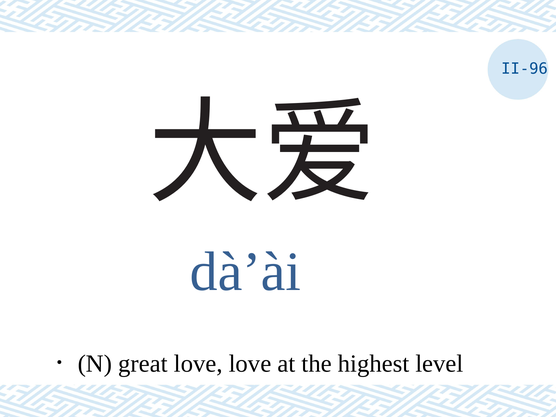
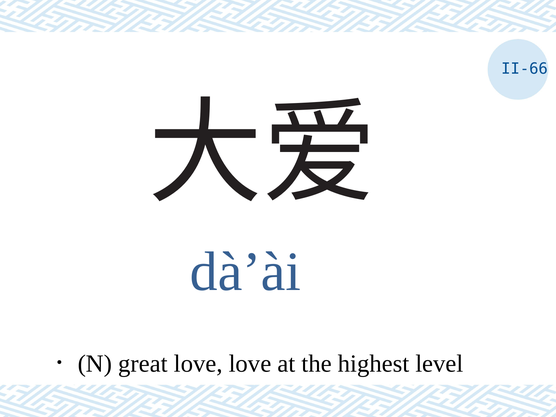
II-96: II-96 -> II-66
